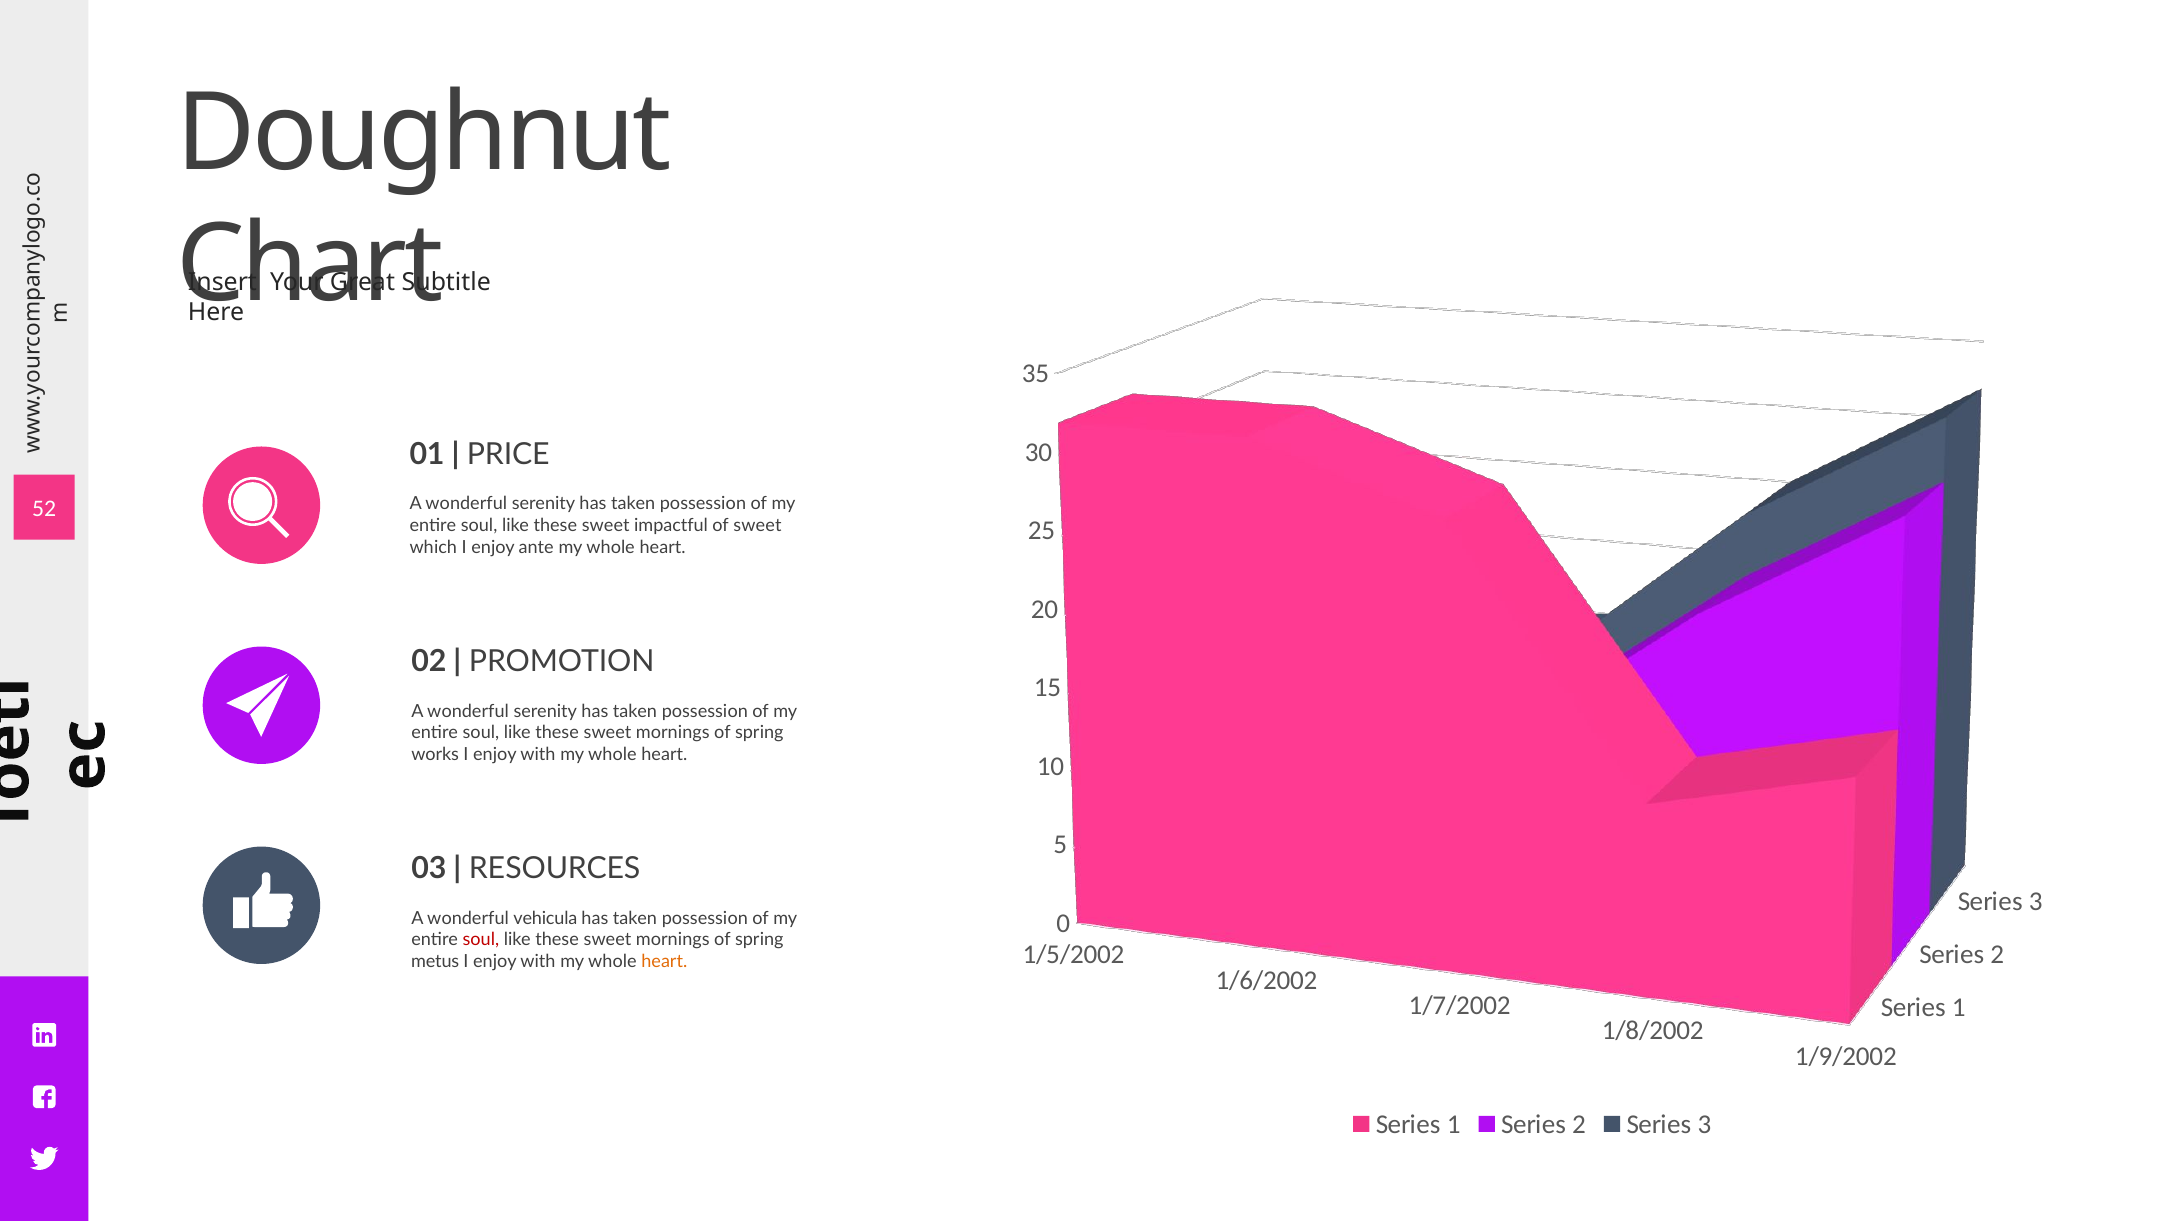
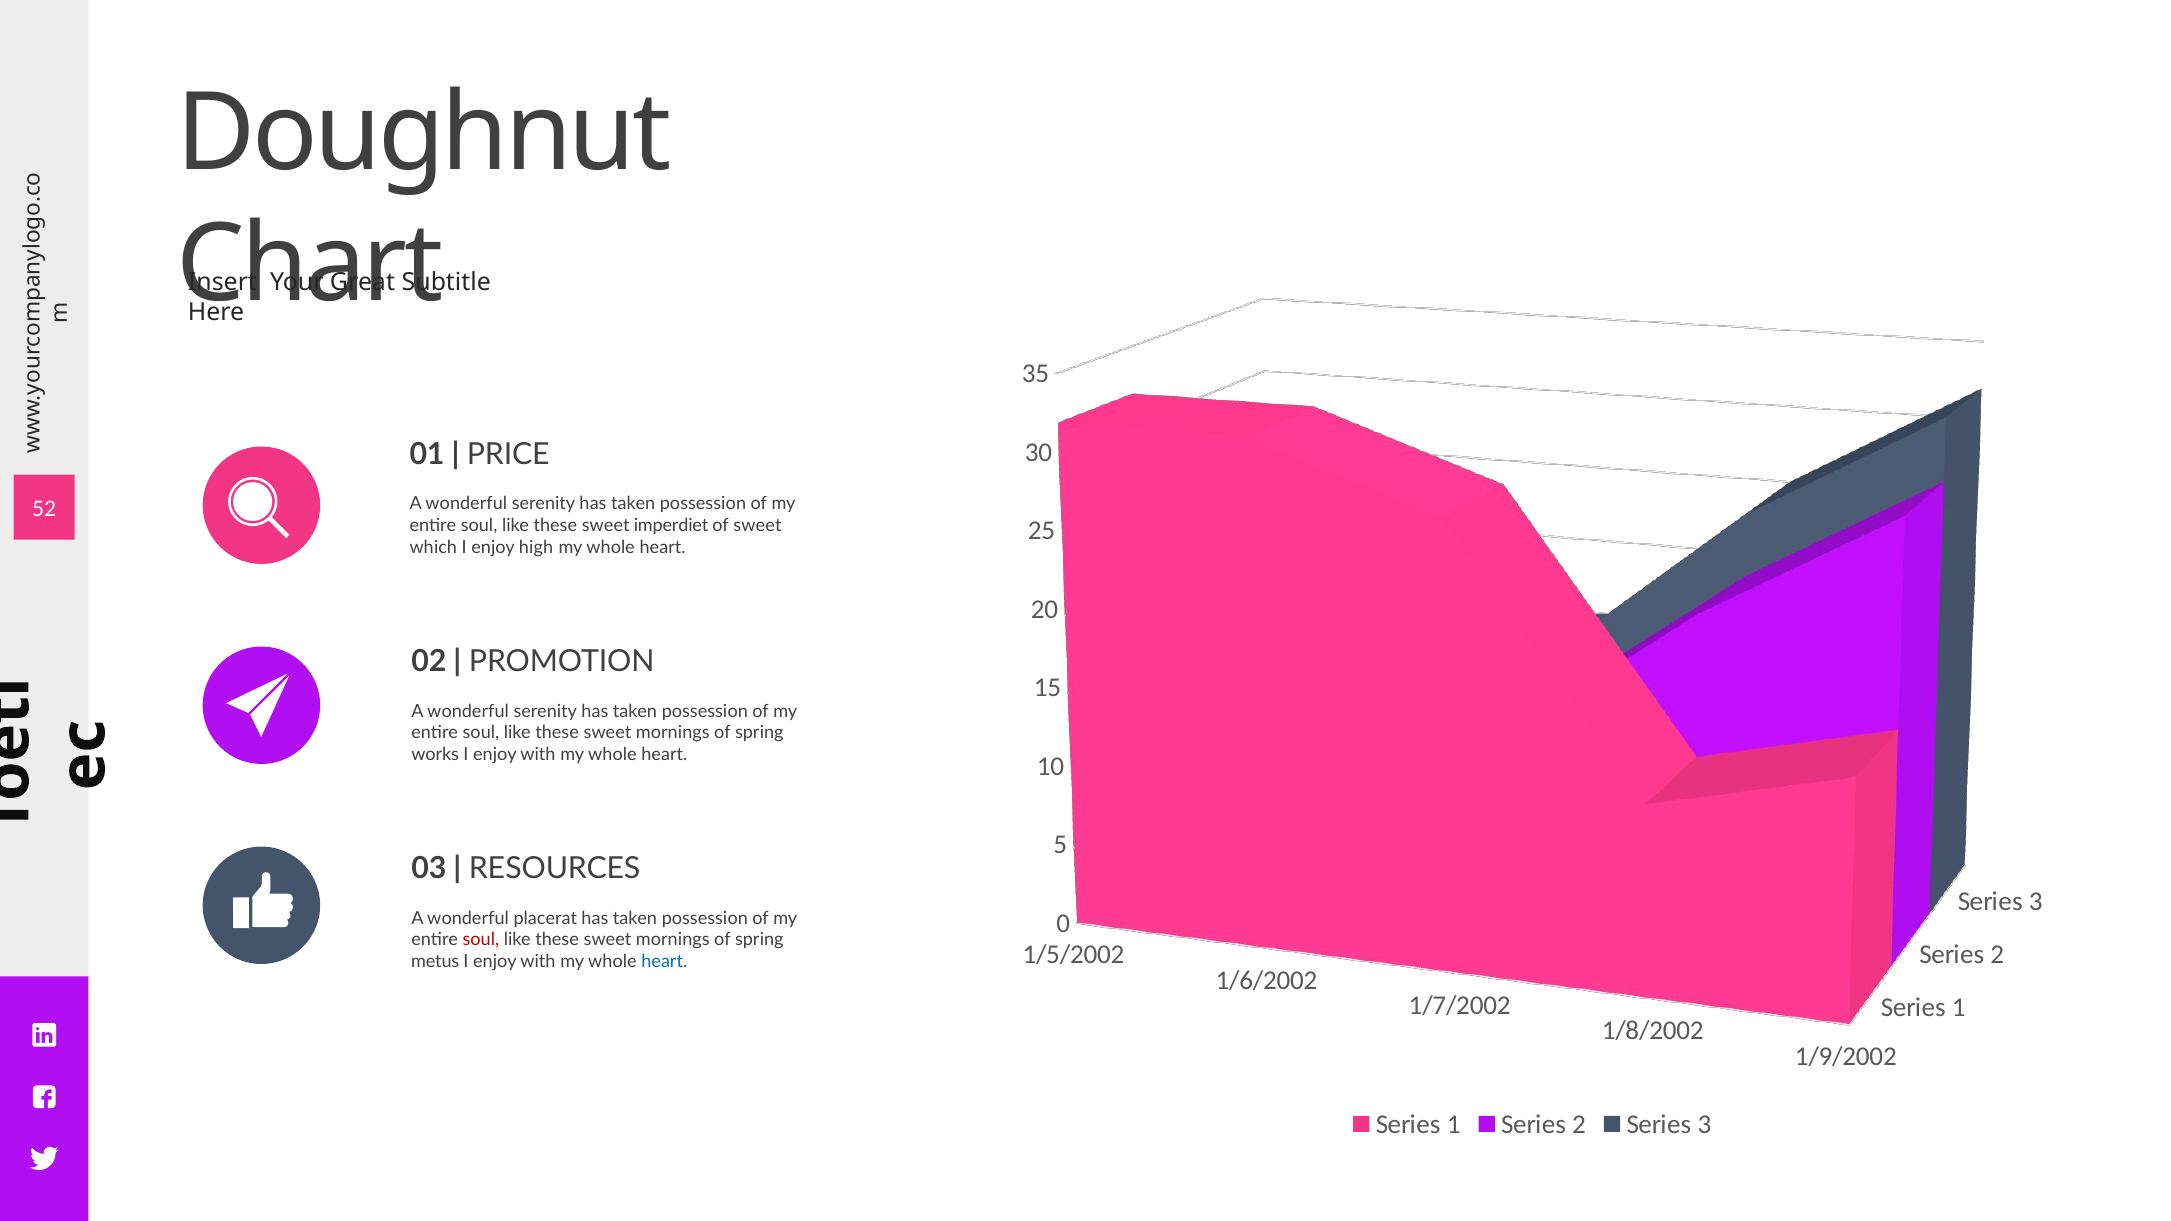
impactful: impactful -> imperdiet
ante: ante -> high
vehicula: vehicula -> placerat
heart at (664, 962) colour: orange -> blue
